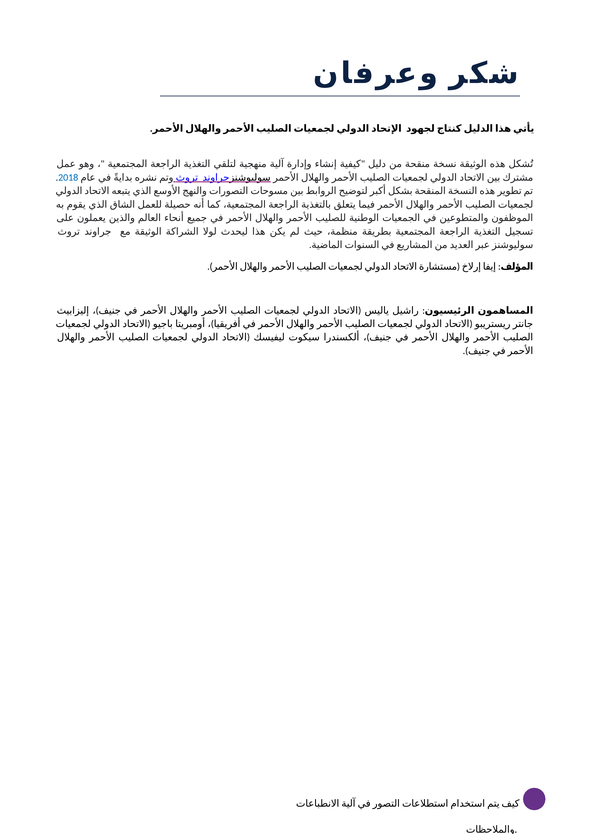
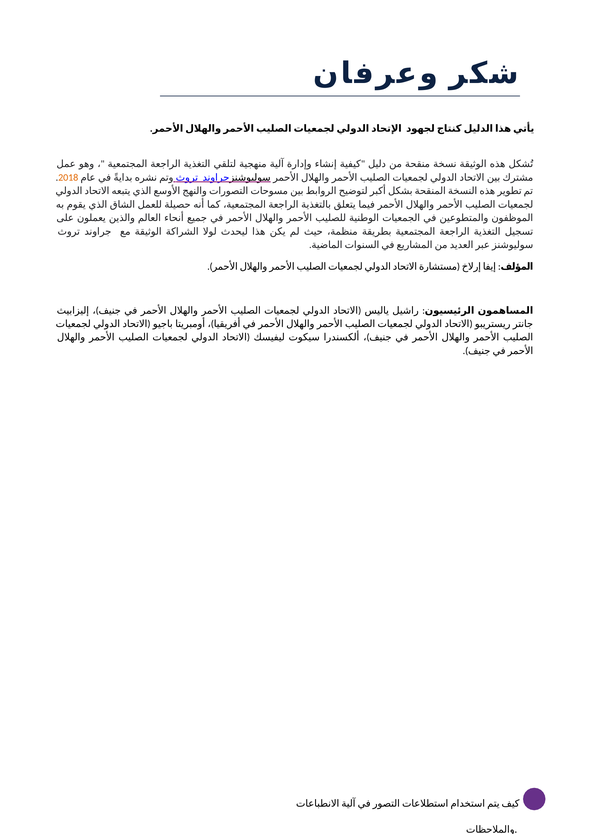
2018 colour: blue -> orange
